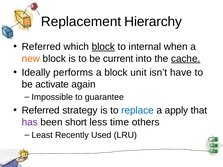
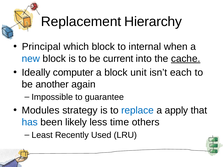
Referred at (41, 47): Referred -> Principal
block at (103, 47) underline: present -> none
new colour: orange -> blue
performs: performs -> computer
have: have -> each
activate: activate -> another
Referred at (41, 110): Referred -> Modules
has colour: purple -> blue
short: short -> likely
